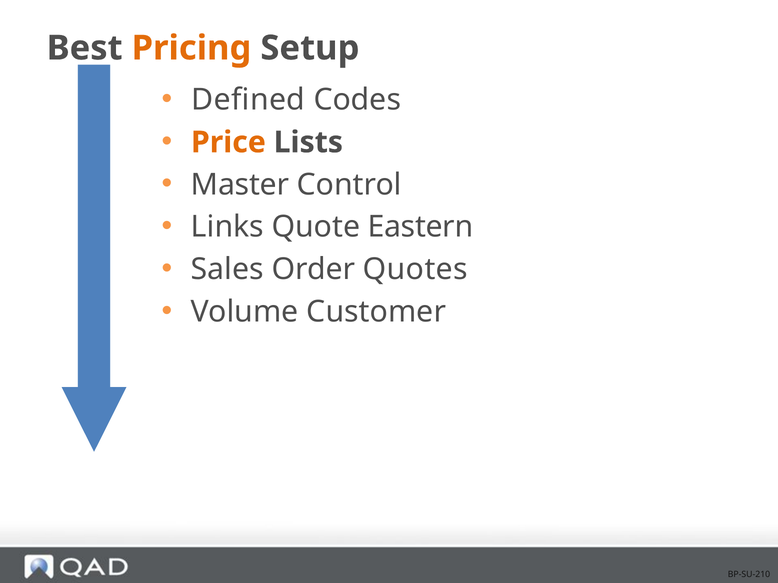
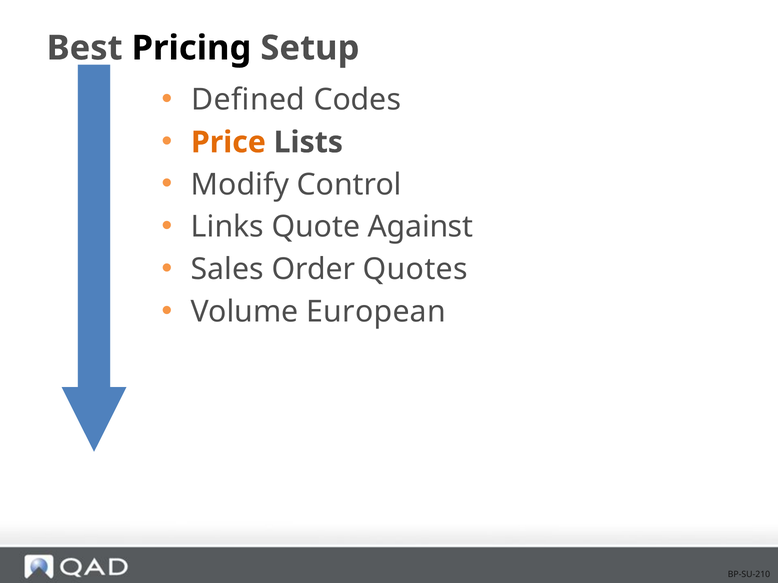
Pricing colour: orange -> black
Master: Master -> Modify
Eastern: Eastern -> Against
Customer: Customer -> European
